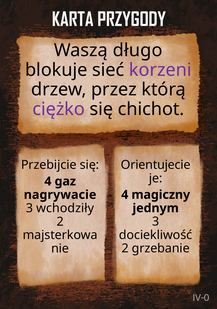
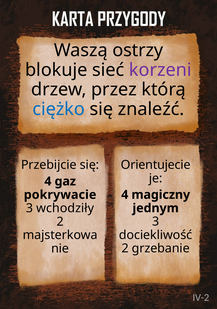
długo: długo -> ostrzy
ciężko colour: purple -> blue
chichot: chichot -> znaleźć
nagrywacie: nagrywacie -> pokrywacie
IV-0: IV-0 -> IV-2
